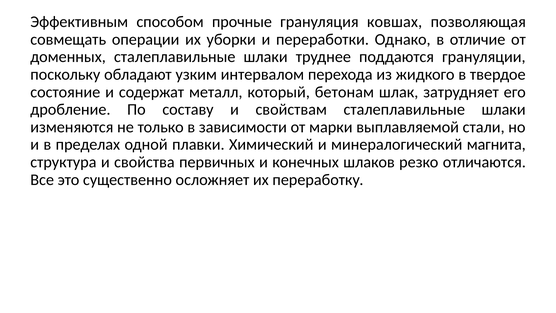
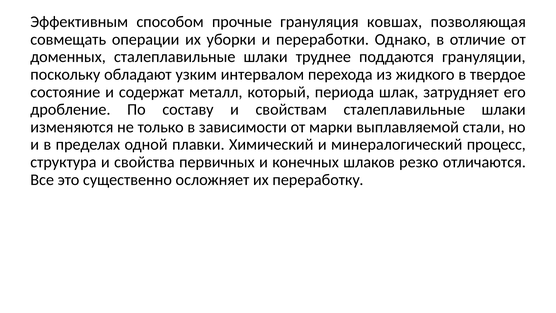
бетонам: бетонам -> периода
магнита: магнита -> процесс
